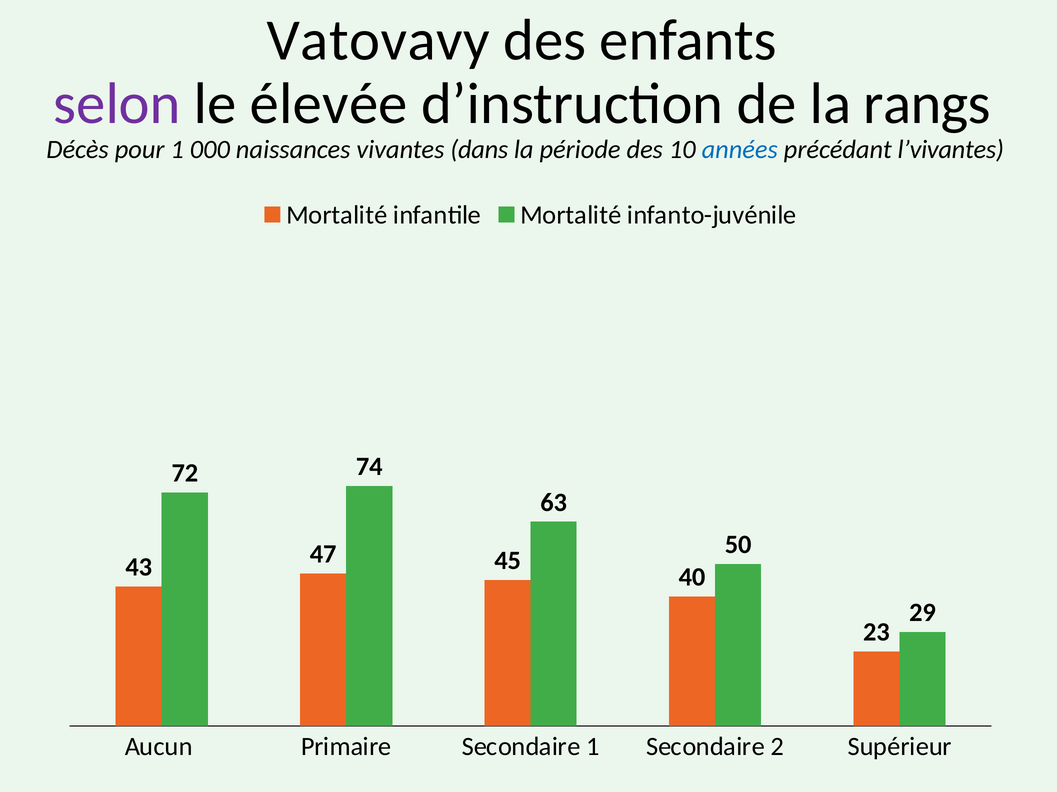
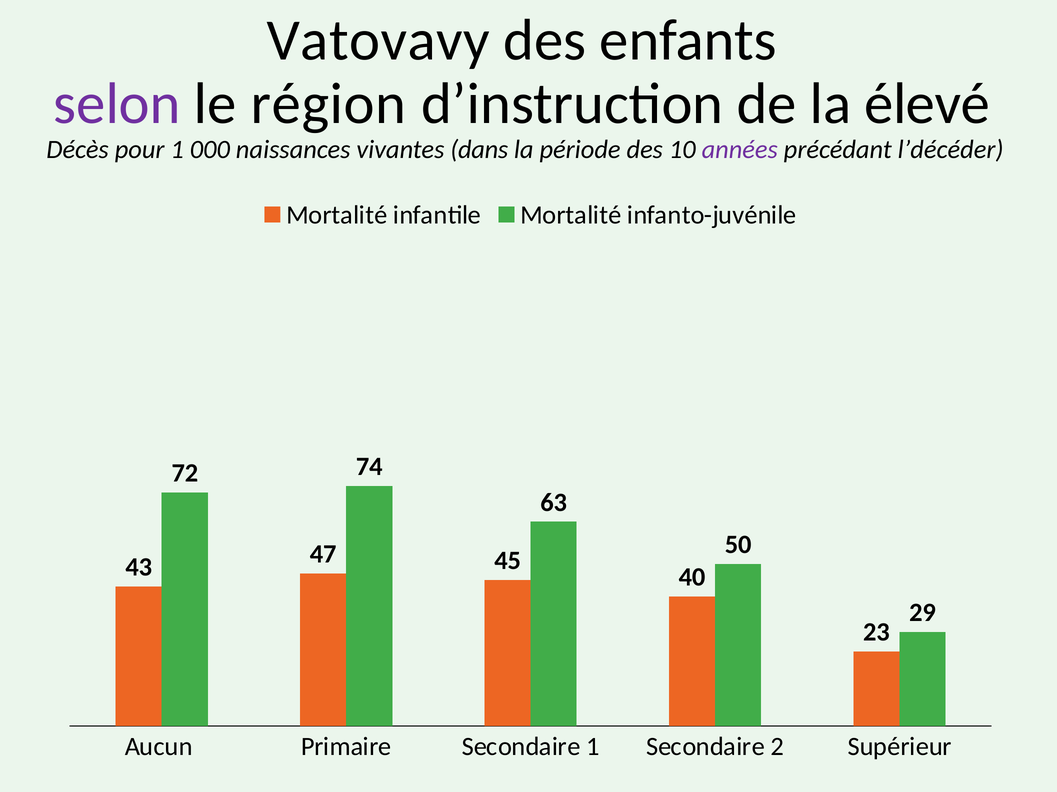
élevée: élevée -> région
rangs: rangs -> élevé
années colour: blue -> purple
l’vivantes: l’vivantes -> l’décéder
